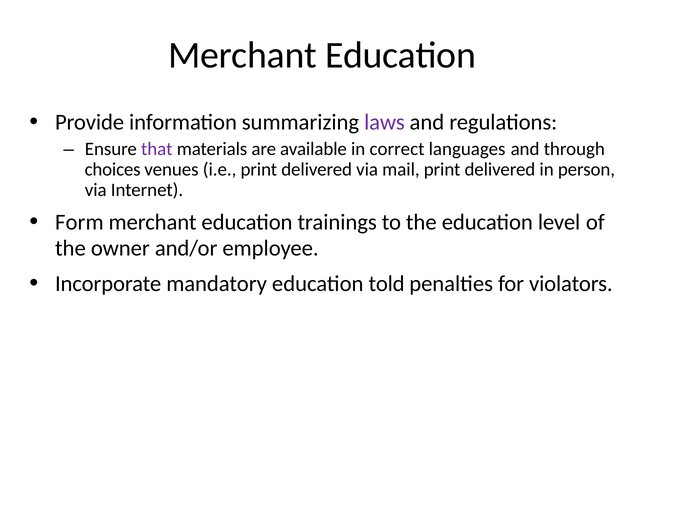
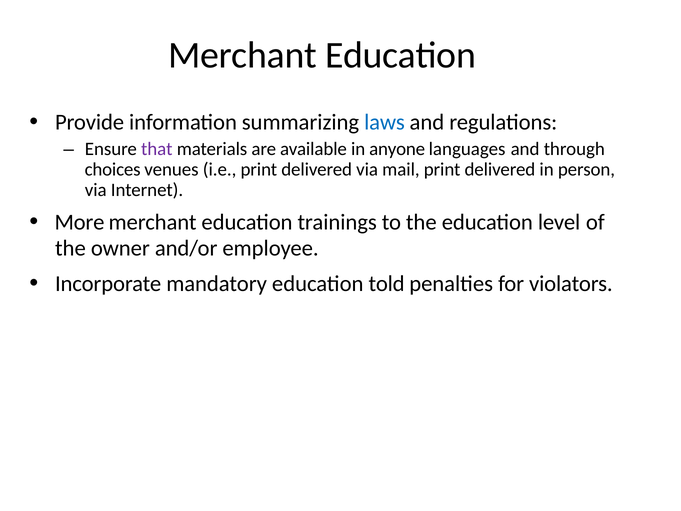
laws colour: purple -> blue
correct: correct -> anyone
Form: Form -> More
